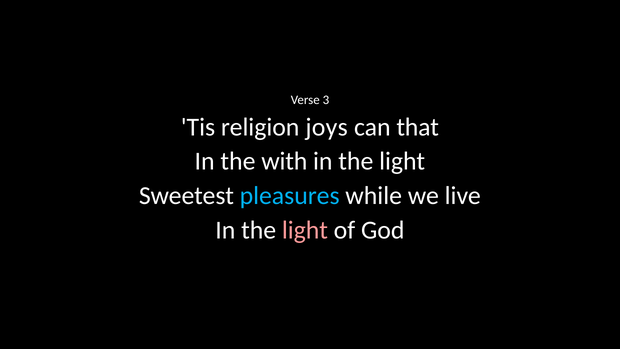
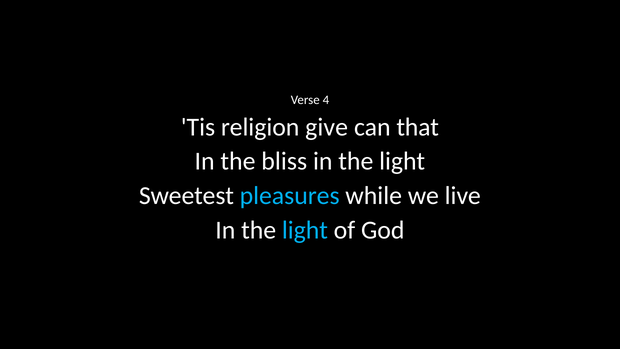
3: 3 -> 4
joys: joys -> give
with: with -> bliss
light at (305, 230) colour: pink -> light blue
